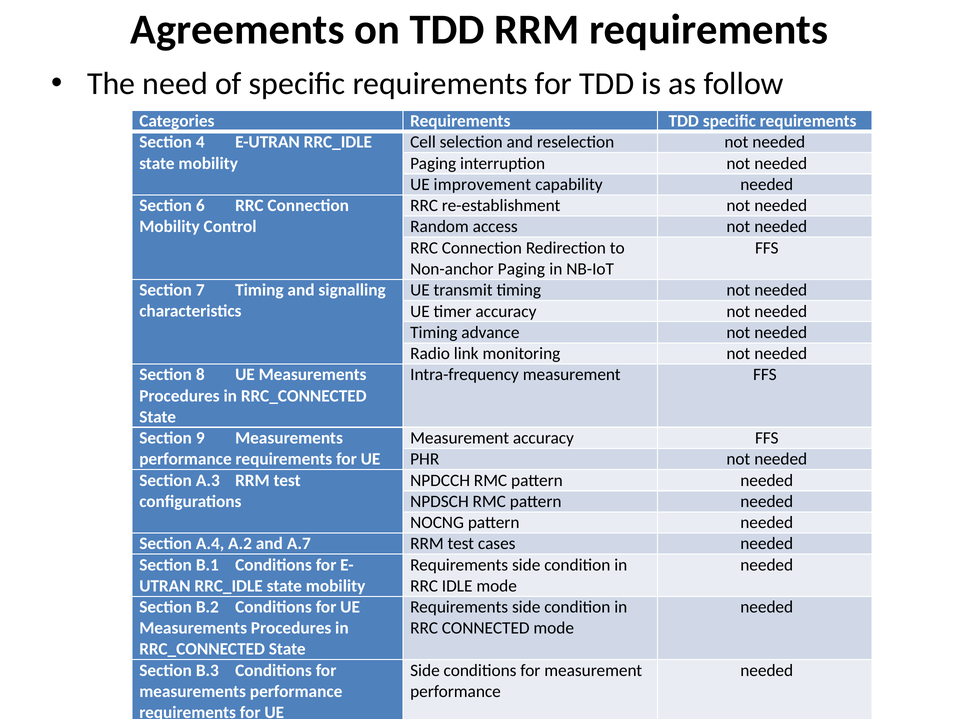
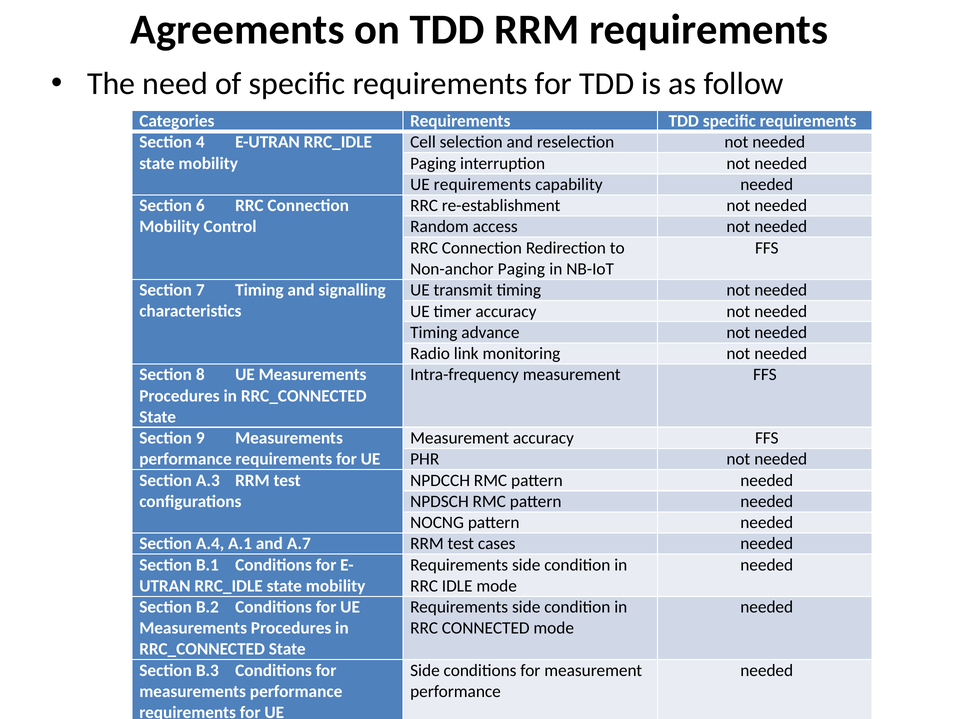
UE improvement: improvement -> requirements
A.2: A.2 -> A.1
